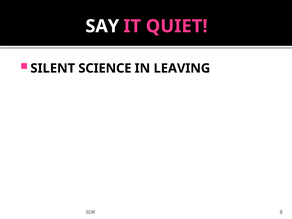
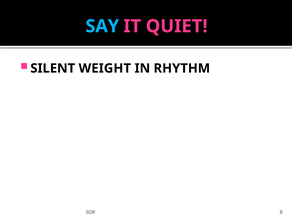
SAY colour: white -> light blue
SCIENCE: SCIENCE -> WEIGHT
LEAVING: LEAVING -> RHYTHM
